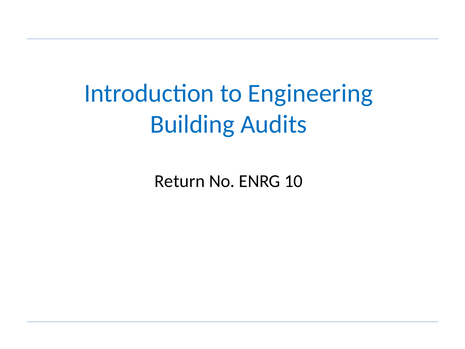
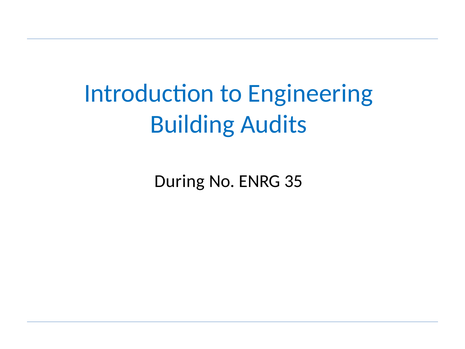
Return: Return -> During
10: 10 -> 35
